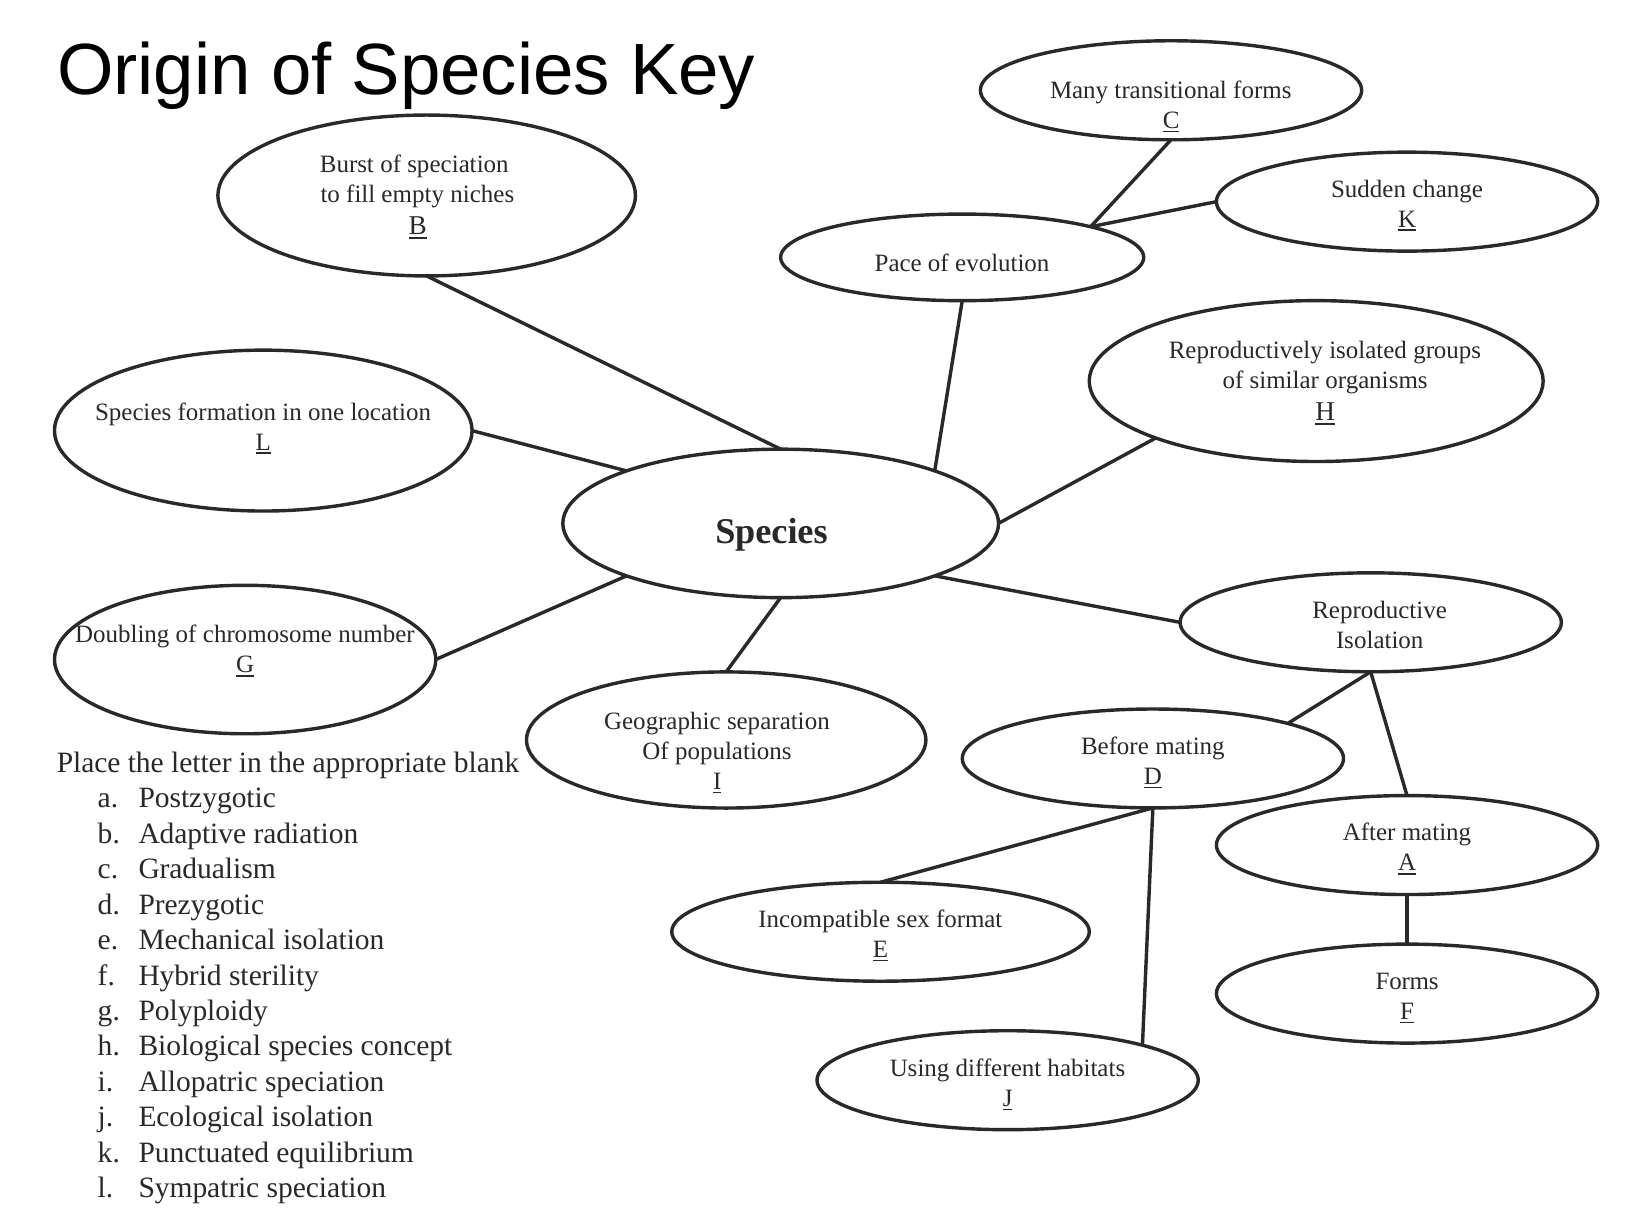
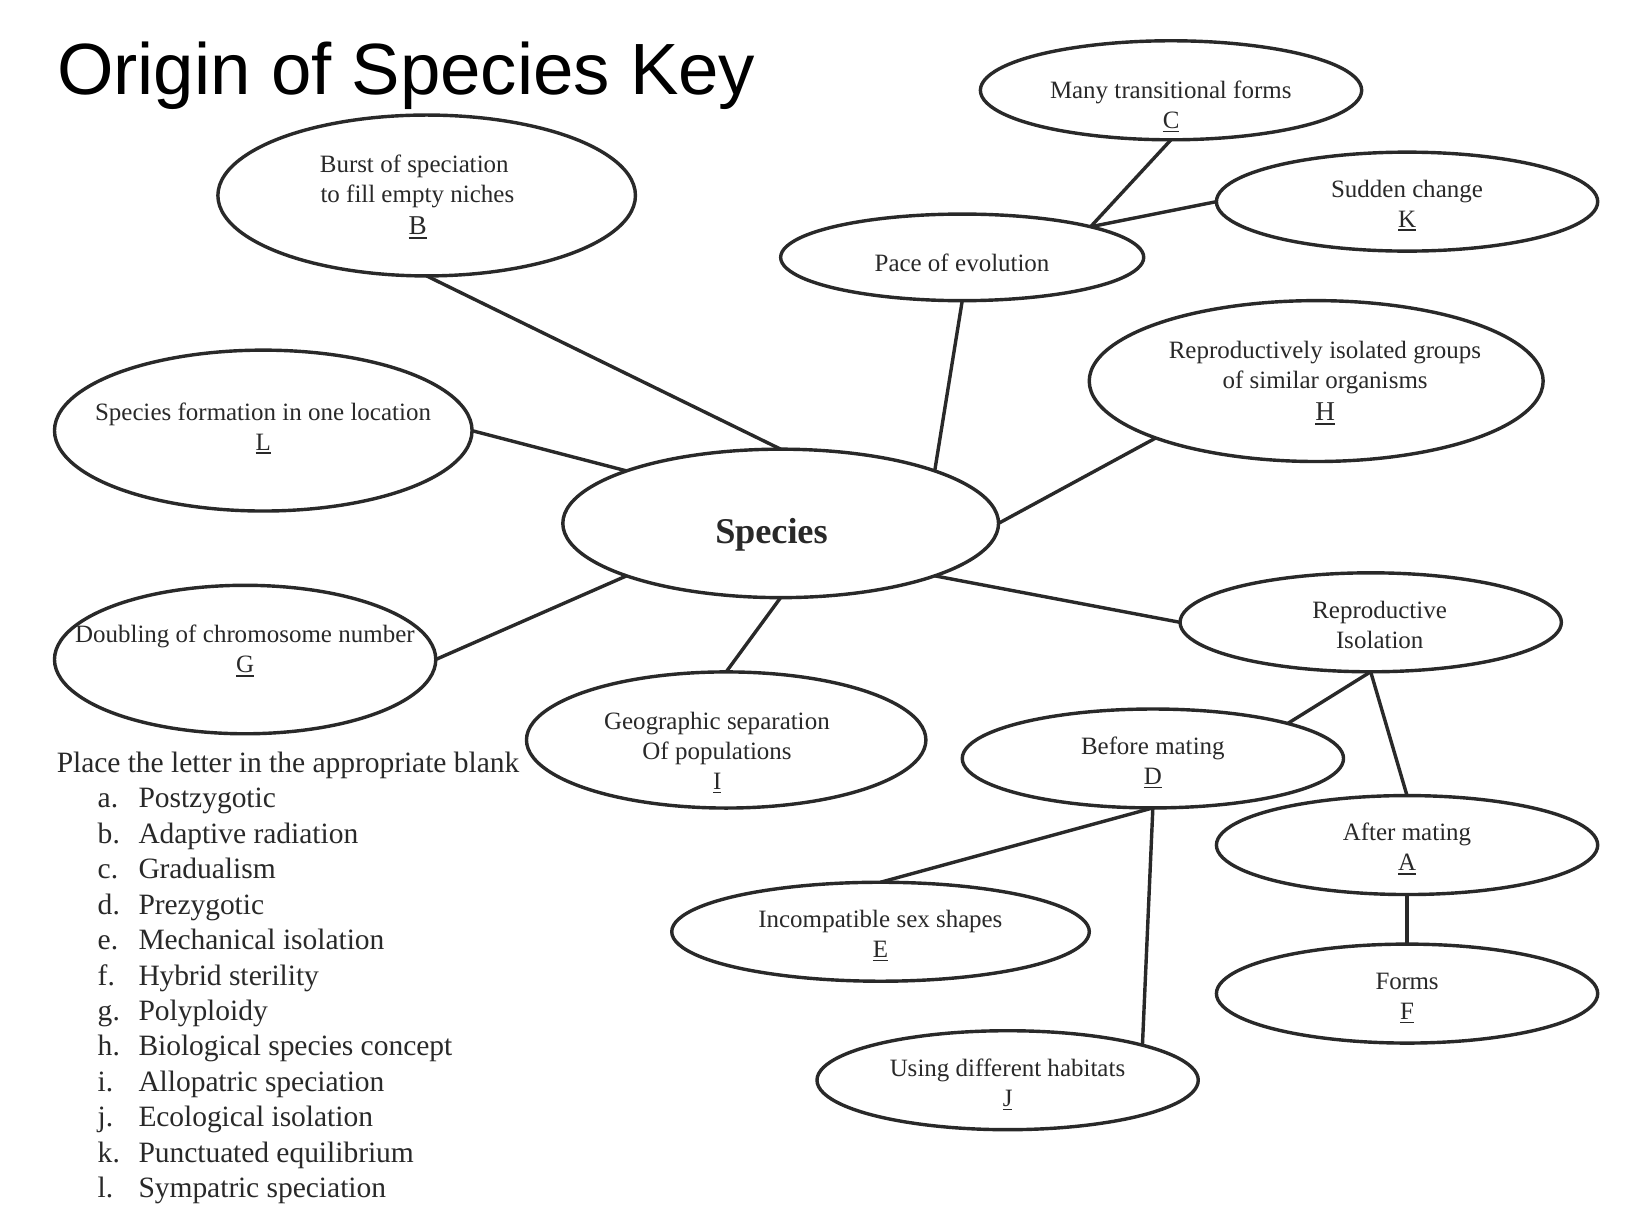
format: format -> shapes
